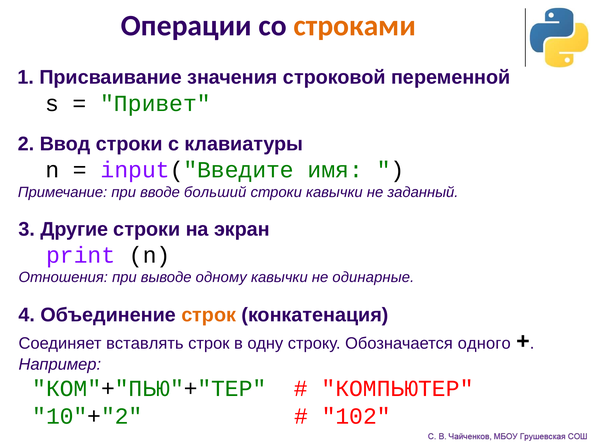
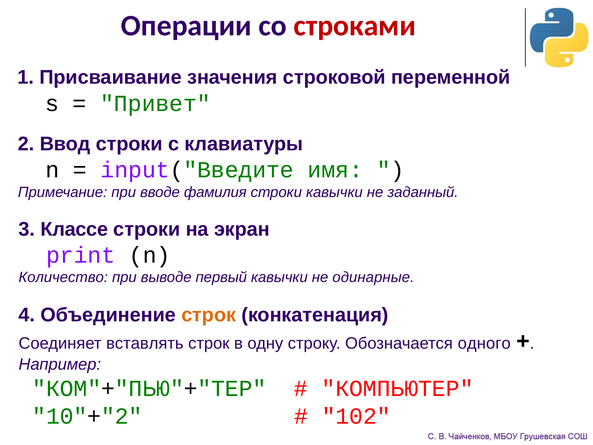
строками colour: orange -> red
больший: больший -> фамилия
Другие: Другие -> Классе
Отношения: Отношения -> Количество
одному: одному -> первый
